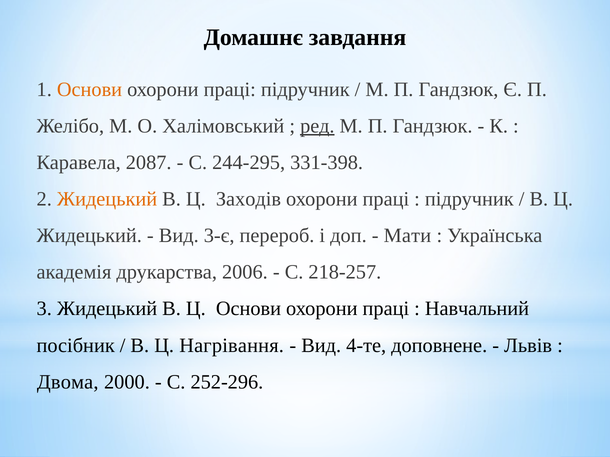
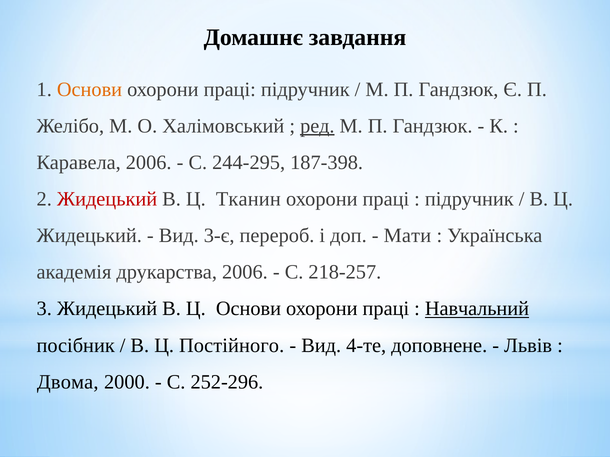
Каравела 2087: 2087 -> 2006
331-398: 331-398 -> 187-398
Жидецький at (107, 199) colour: orange -> red
Заходів: Заходів -> Тканин
Навчальний underline: none -> present
Нагрівання: Нагрівання -> Постійного
